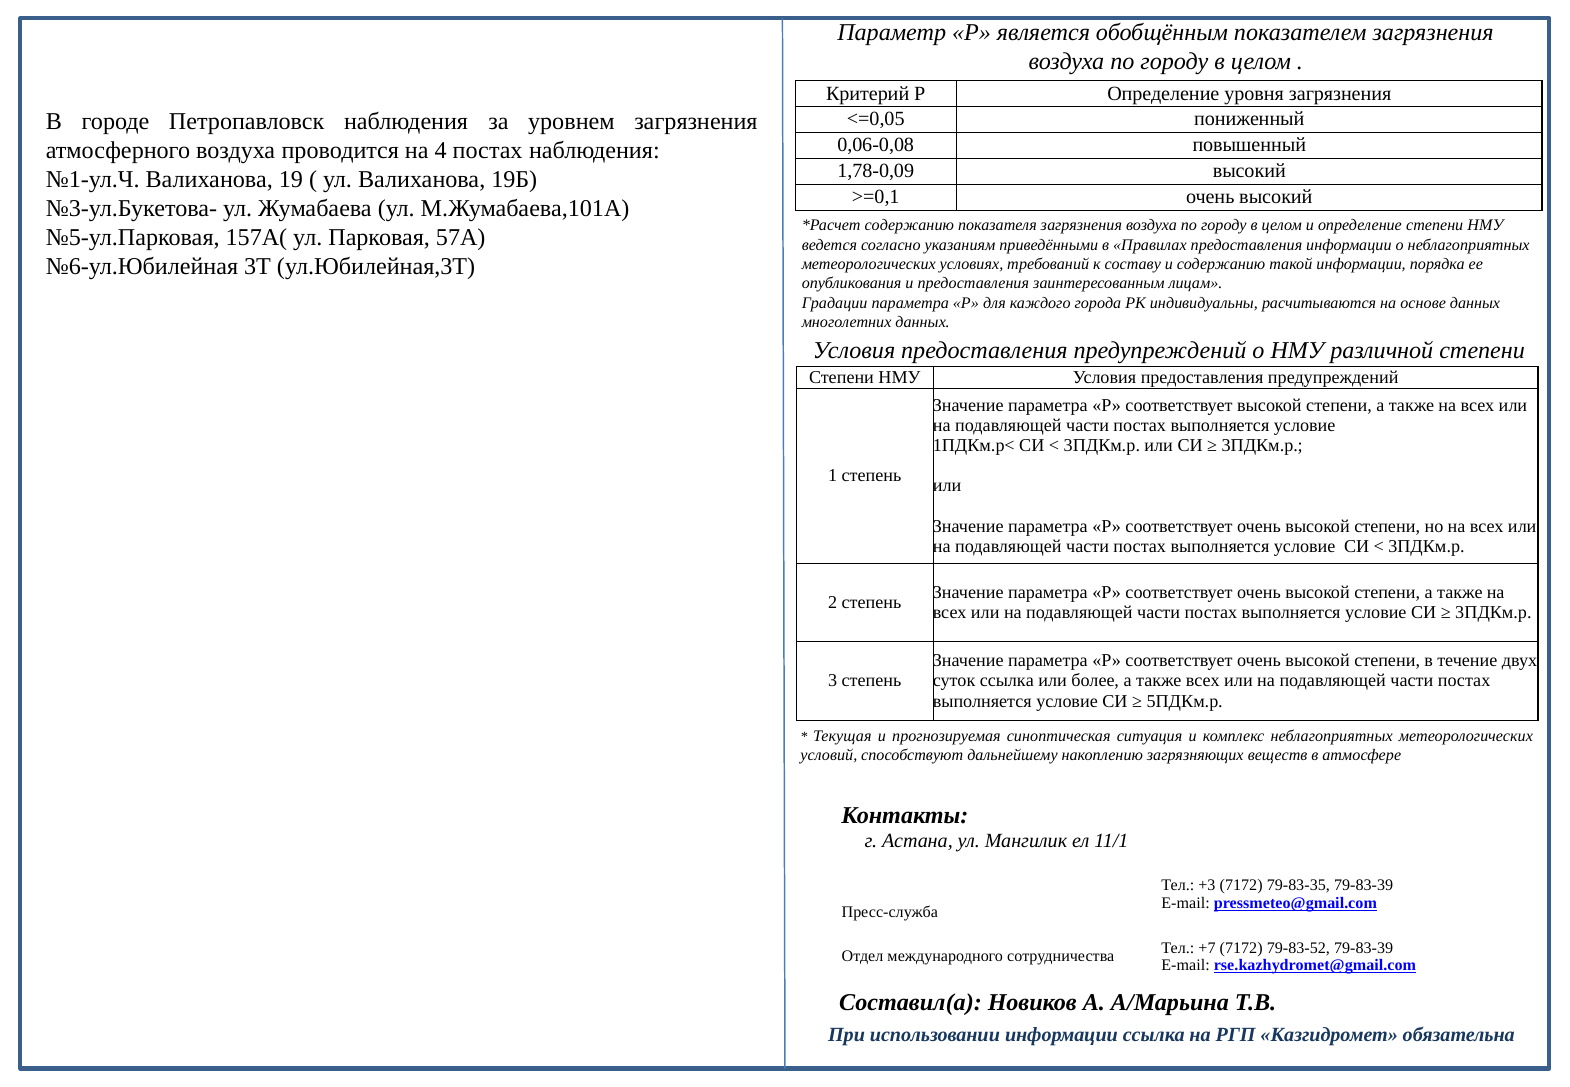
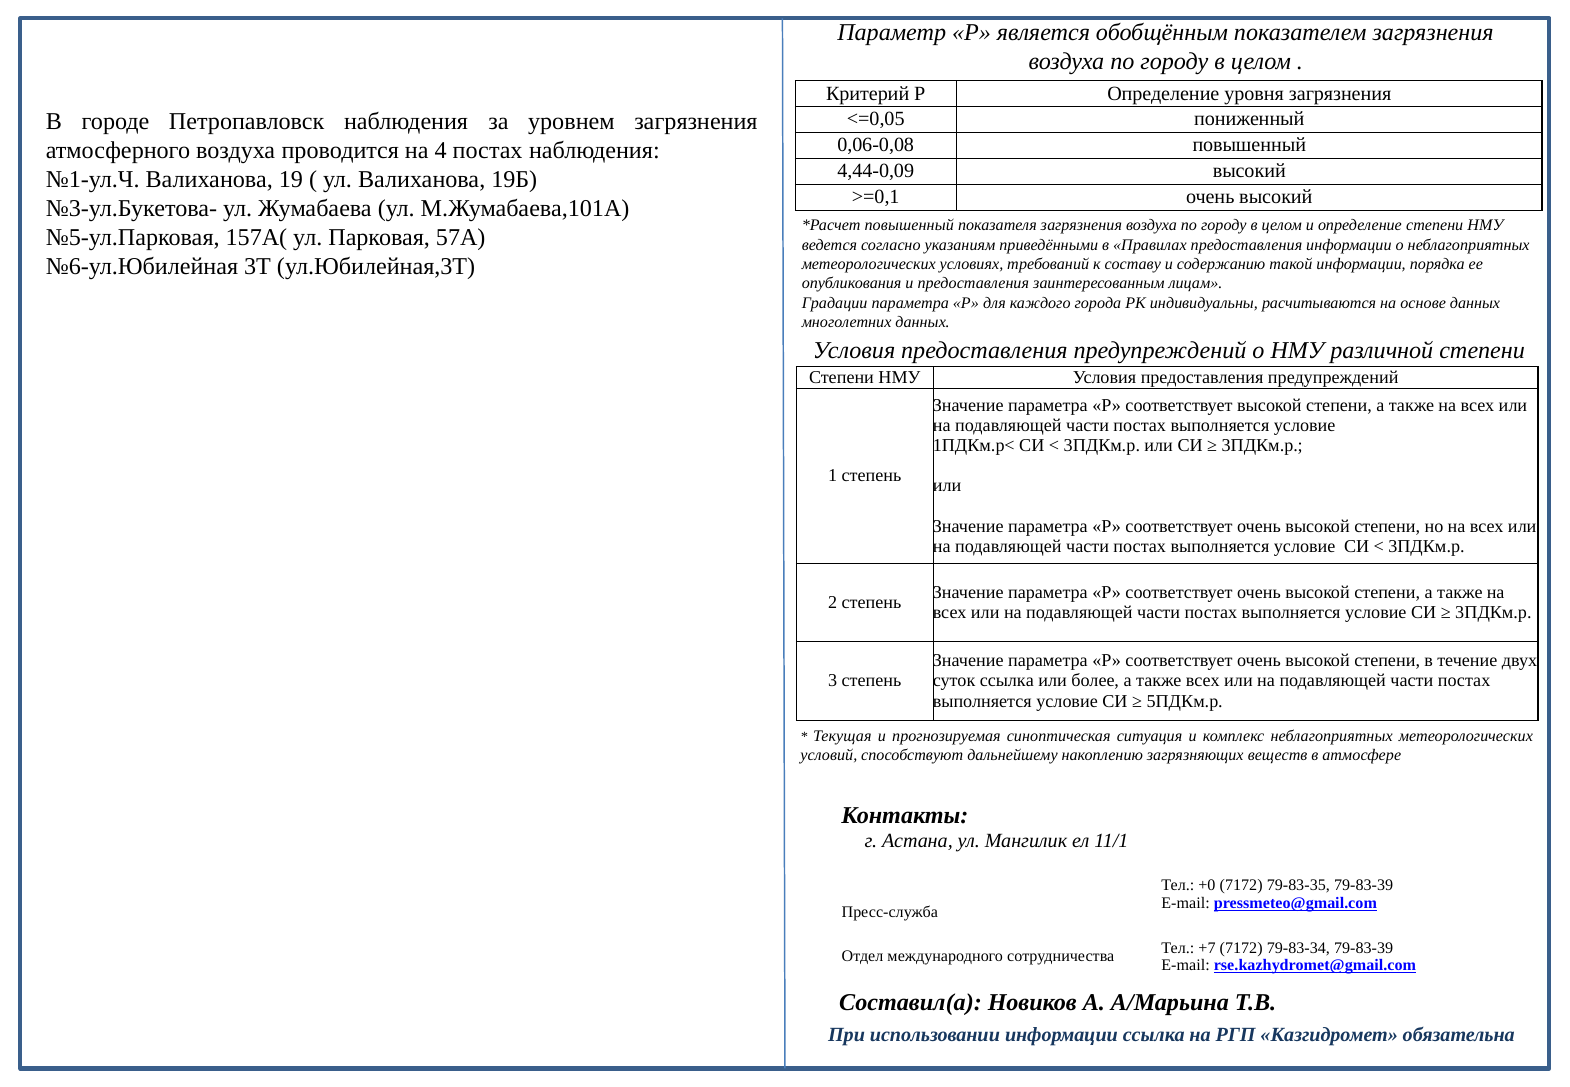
1,78-0,09: 1,78-0,09 -> 4,44-0,09
содержанию at (909, 226): содержанию -> повышенный
+3: +3 -> +0
79-83-52: 79-83-52 -> 79-83-34
